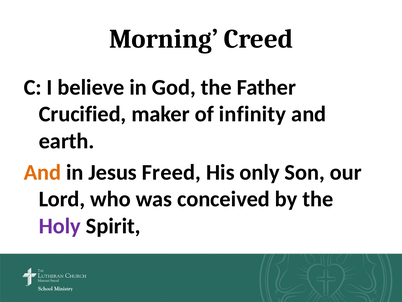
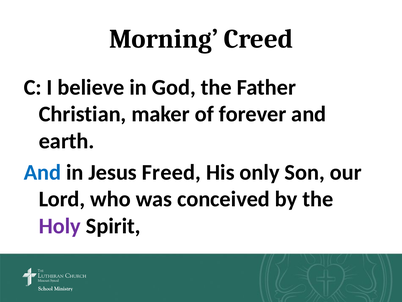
Crucified: Crucified -> Christian
infinity: infinity -> forever
And at (42, 172) colour: orange -> blue
